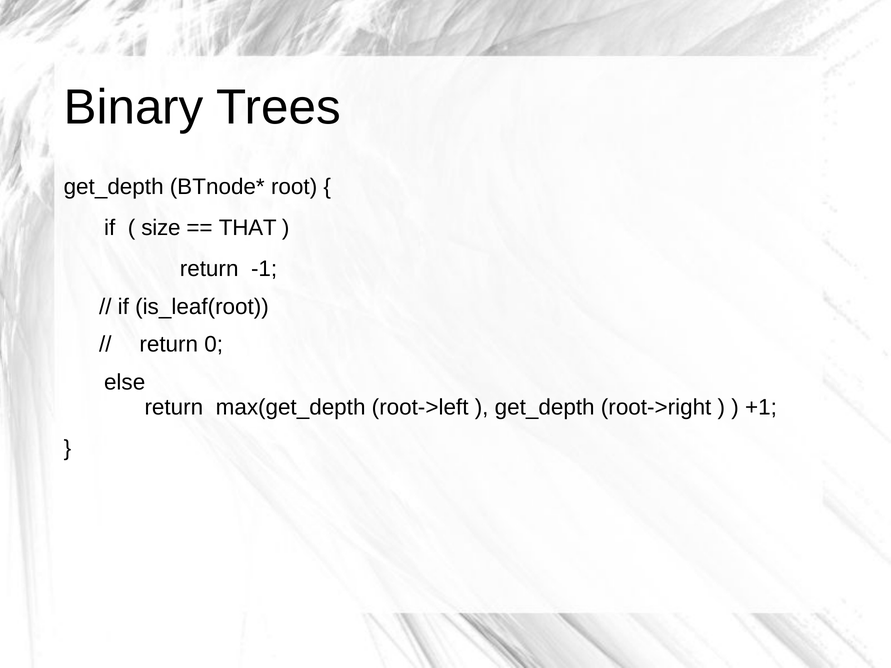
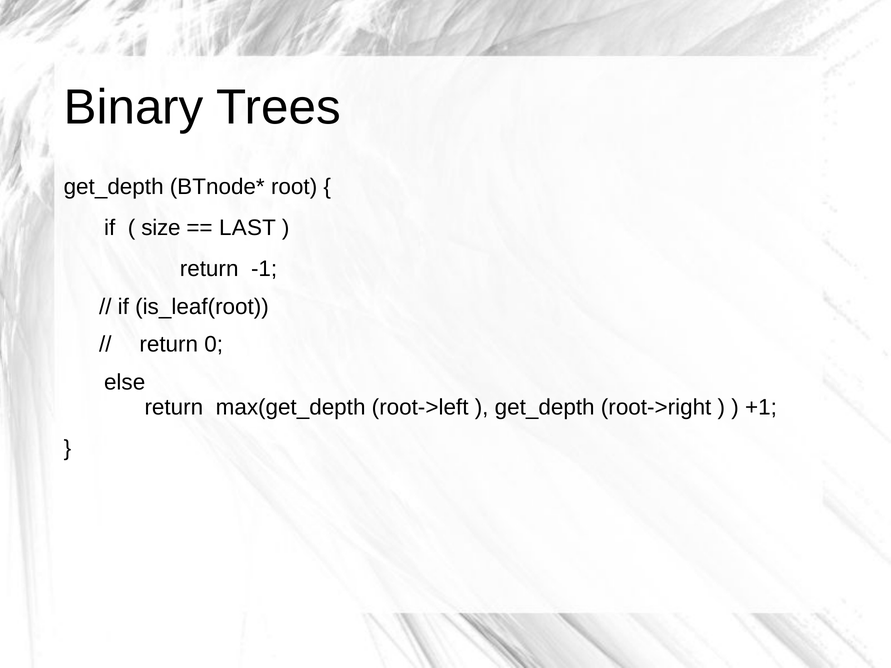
THAT: THAT -> LAST
